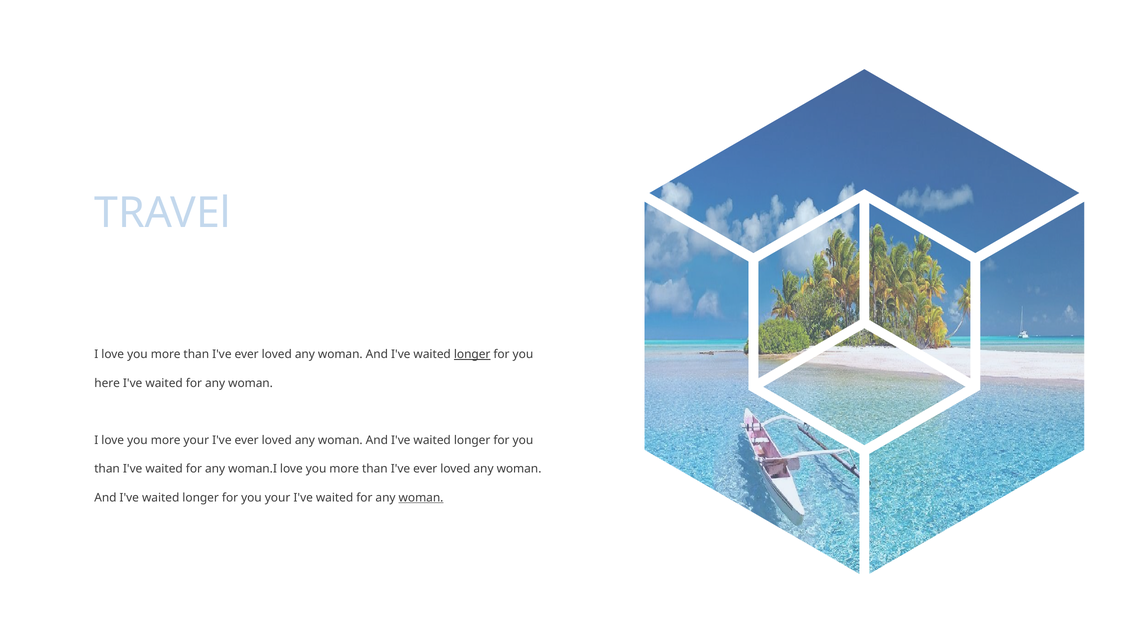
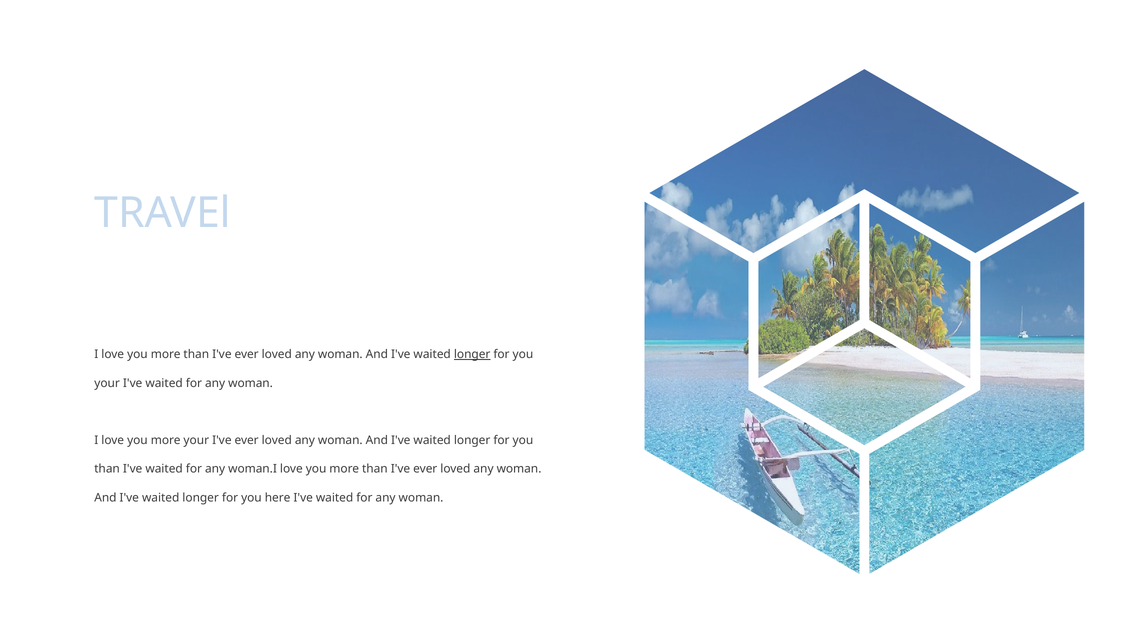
here at (107, 383): here -> your
you your: your -> here
woman at (421, 498) underline: present -> none
